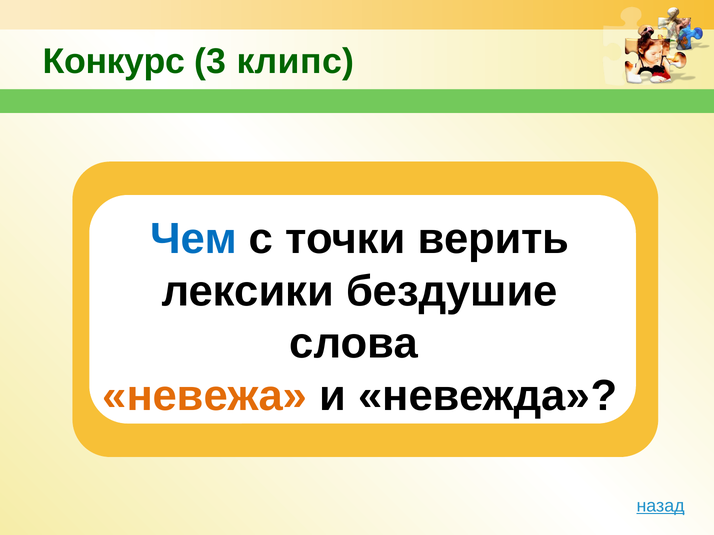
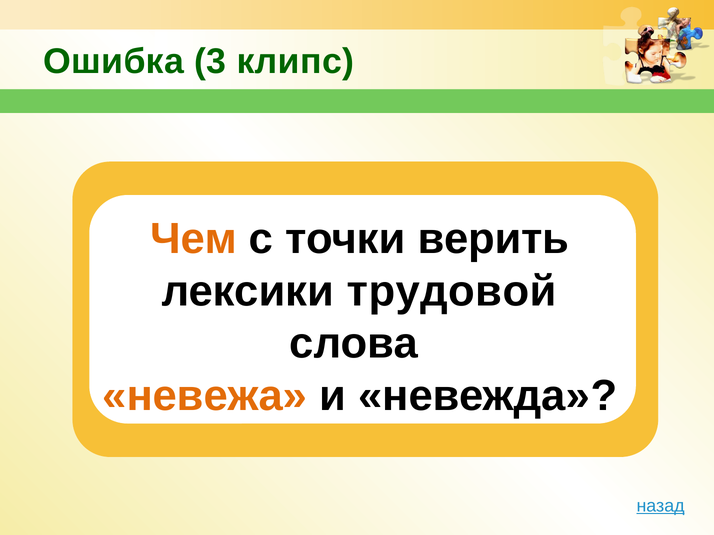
Конкурс: Конкурс -> Ошибка
Чем colour: blue -> orange
бездушие: бездушие -> трудовой
